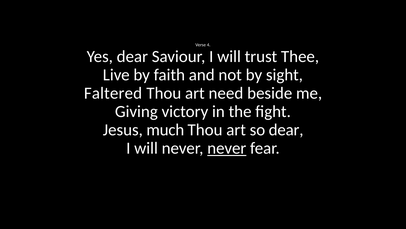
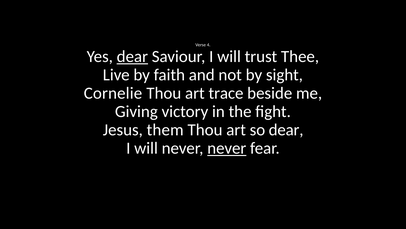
dear at (132, 56) underline: none -> present
Faltered: Faltered -> Cornelie
need: need -> trace
much: much -> them
